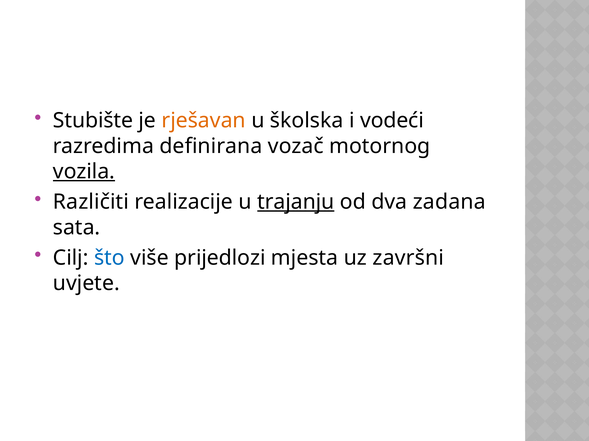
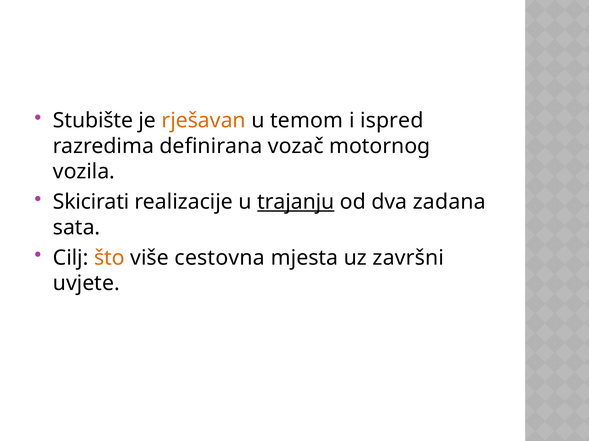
školska: školska -> temom
vodeći: vodeći -> ispred
vozila underline: present -> none
Različiti: Različiti -> Skicirati
što colour: blue -> orange
prijedlozi: prijedlozi -> cestovna
